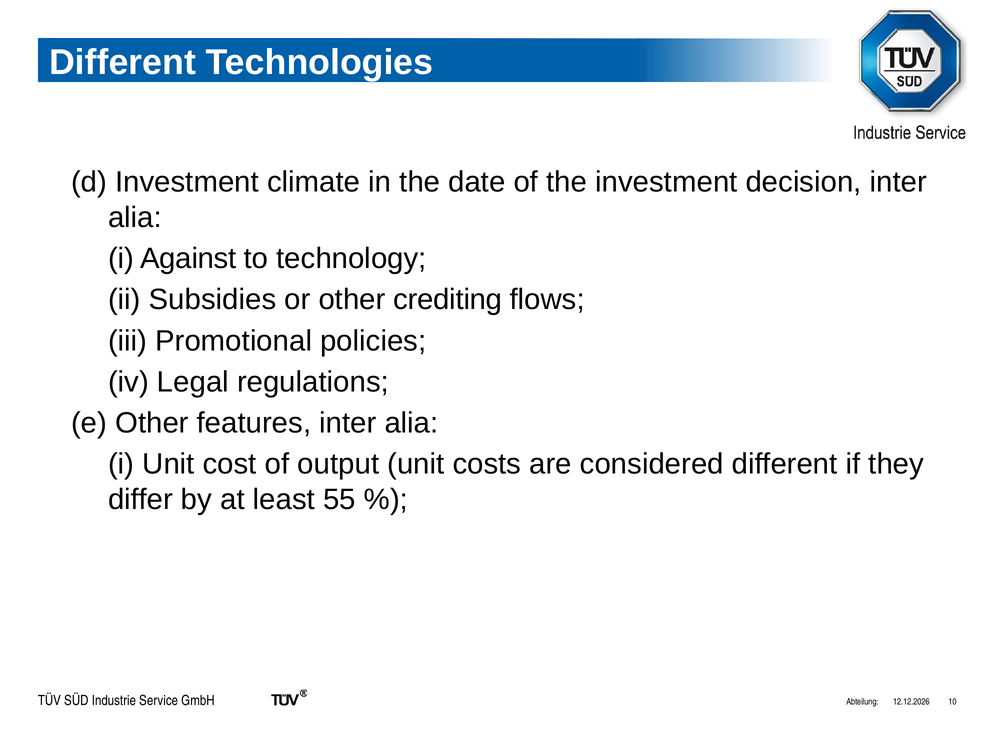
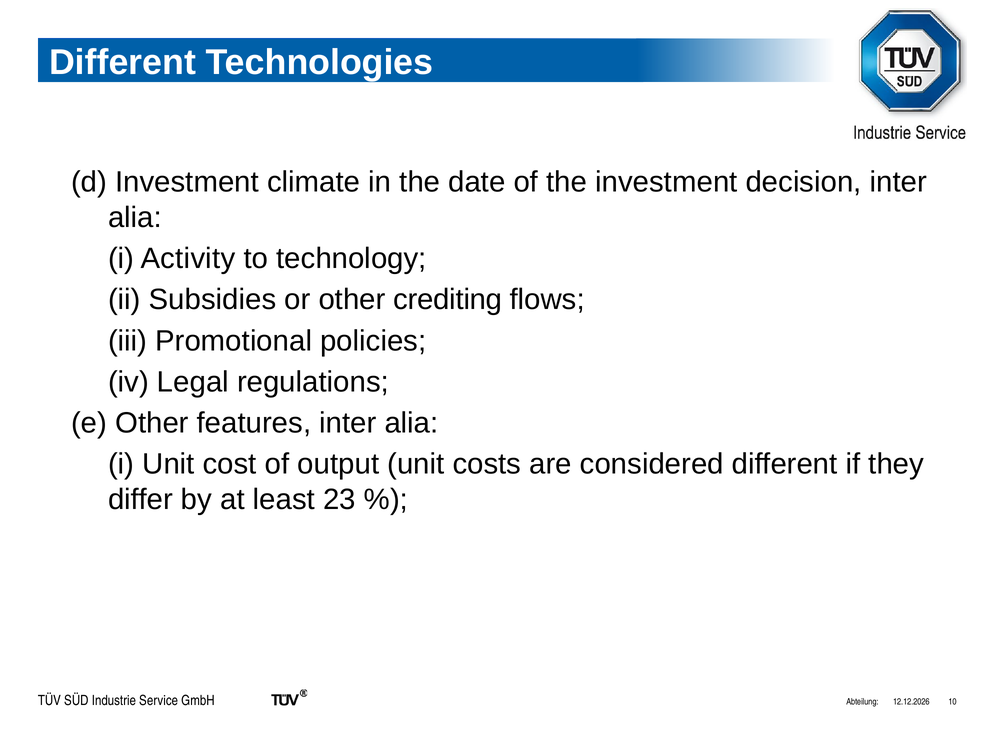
Against: Against -> Activity
55: 55 -> 23
